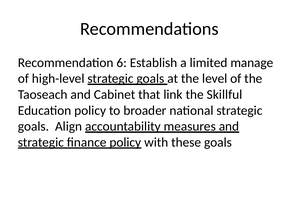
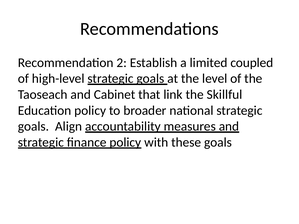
6: 6 -> 2
manage: manage -> coupled
